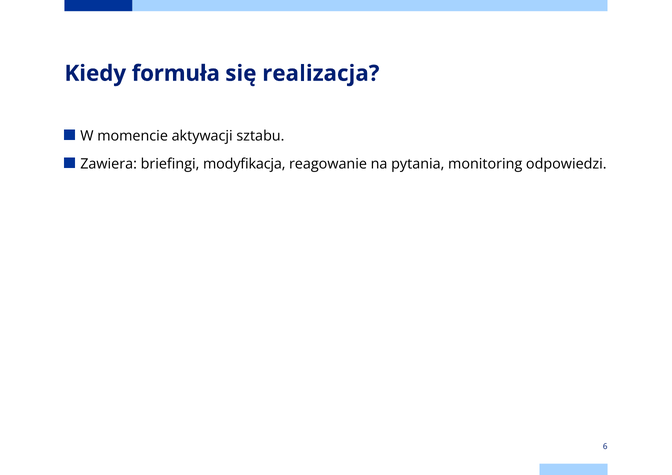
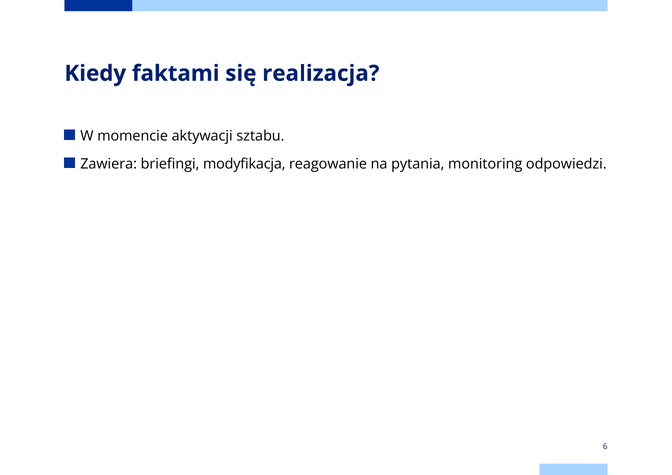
formuła: formuła -> faktami
